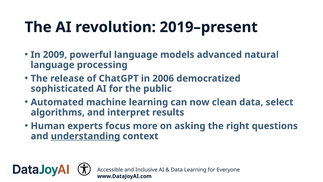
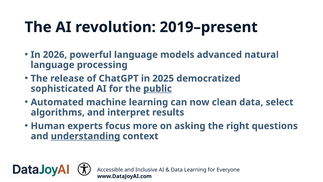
2009: 2009 -> 2026
2006: 2006 -> 2025
public underline: none -> present
